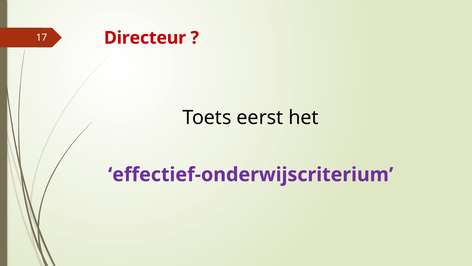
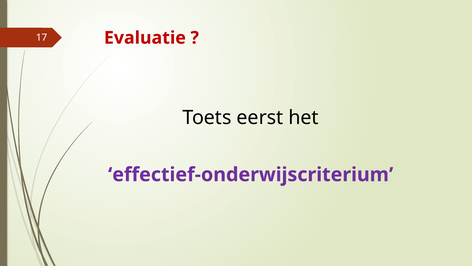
Directeur: Directeur -> Evaluatie
